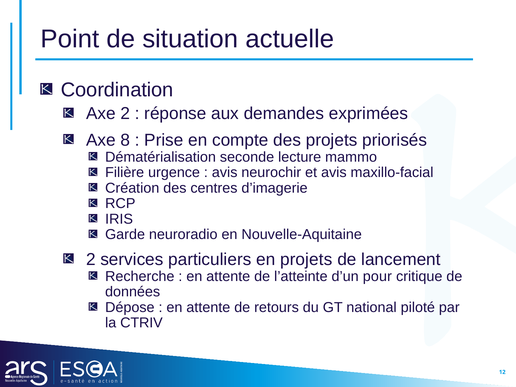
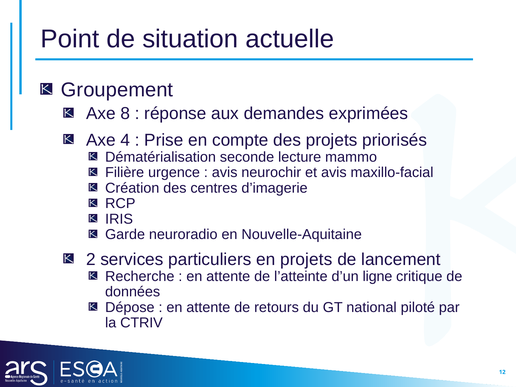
Coordination: Coordination -> Groupement
Axe 2: 2 -> 8
8: 8 -> 4
pour: pour -> ligne
